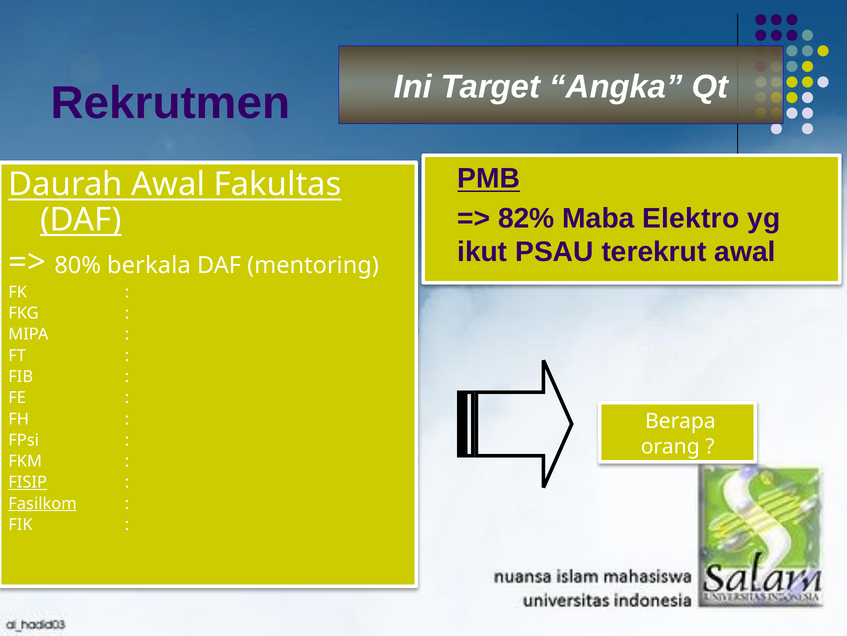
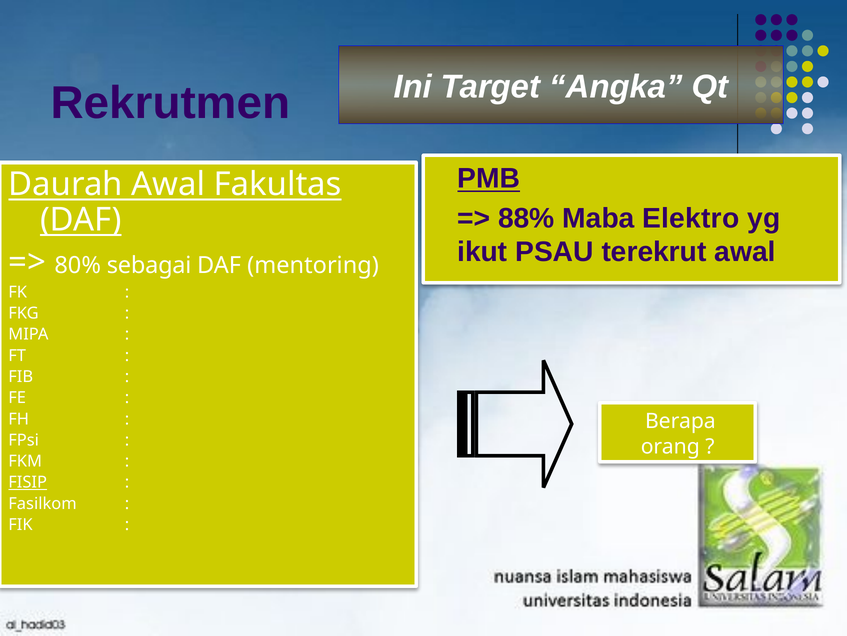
82%: 82% -> 88%
berkala: berkala -> sebagai
Fasilkom underline: present -> none
